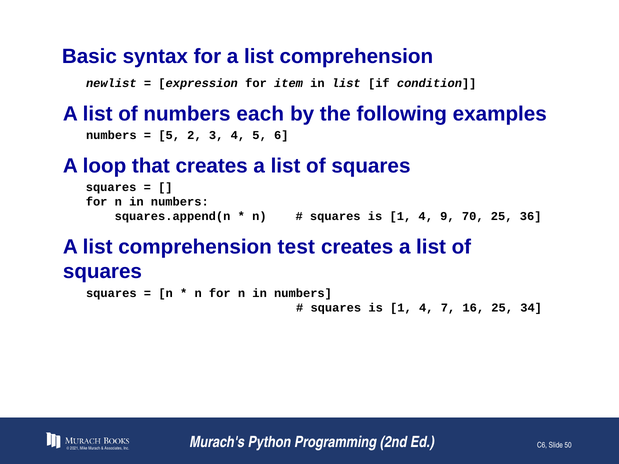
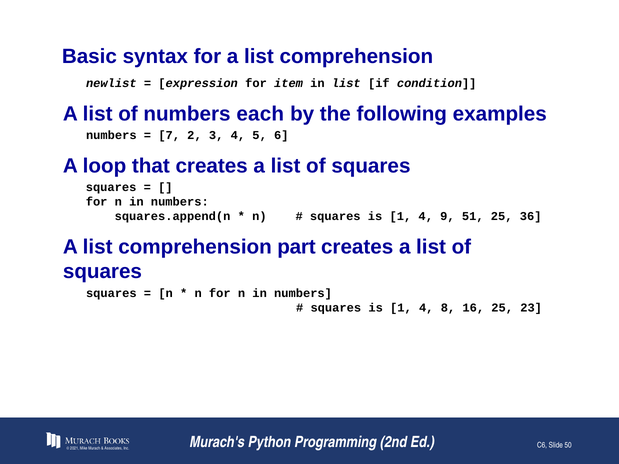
5 at (169, 135): 5 -> 7
70: 70 -> 51
test: test -> part
7: 7 -> 8
34: 34 -> 23
